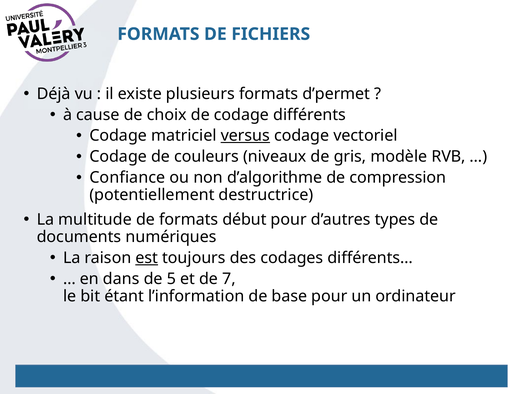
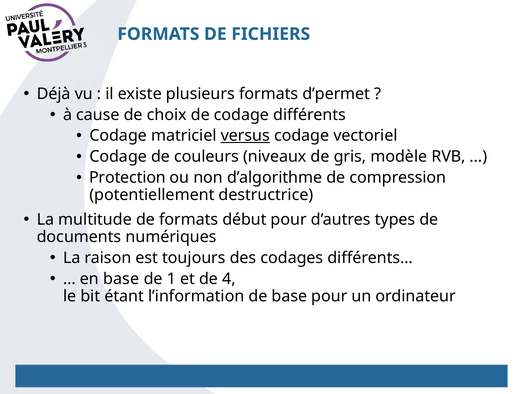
Confiance: Confiance -> Protection
est underline: present -> none
en dans: dans -> base
5: 5 -> 1
7: 7 -> 4
